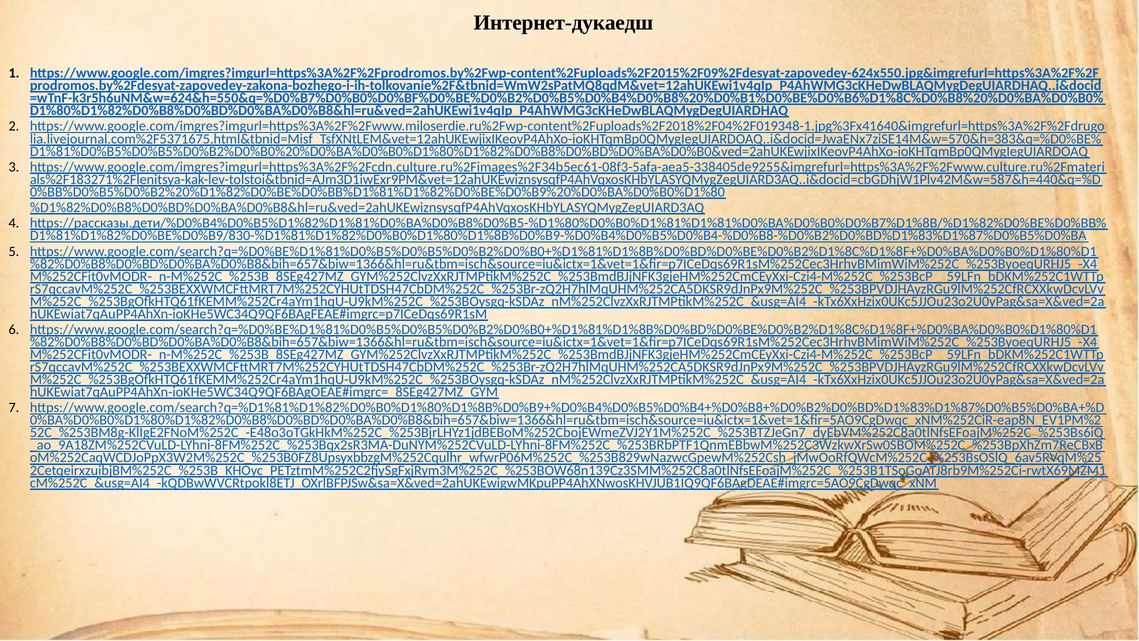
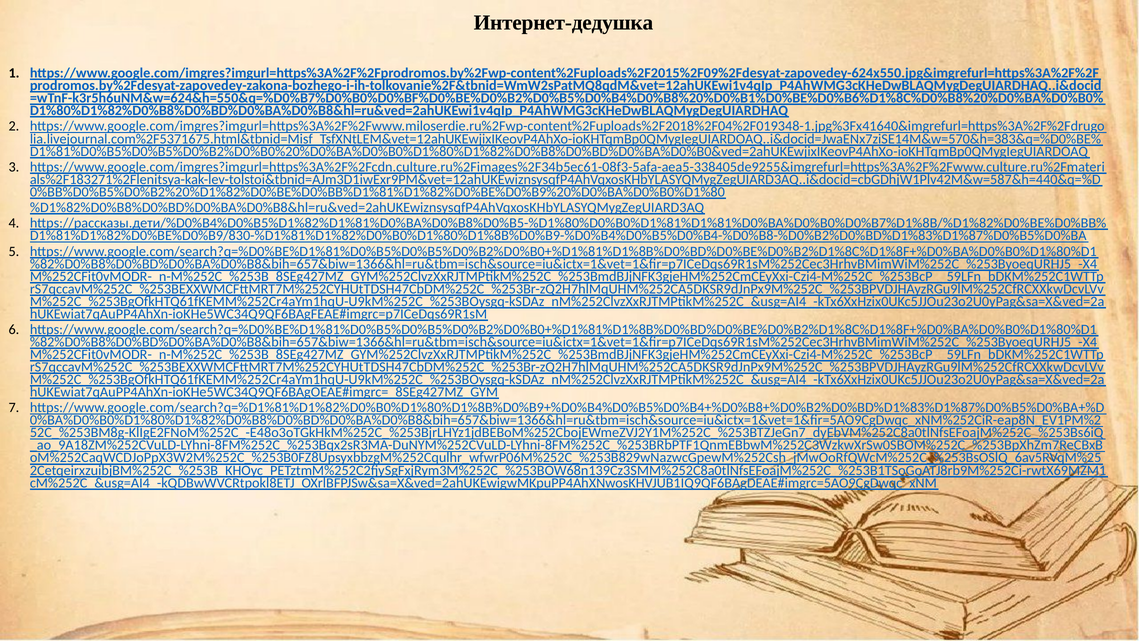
Интернет-дукаедш: Интернет-дукаедш -> Интернет-дедушка
